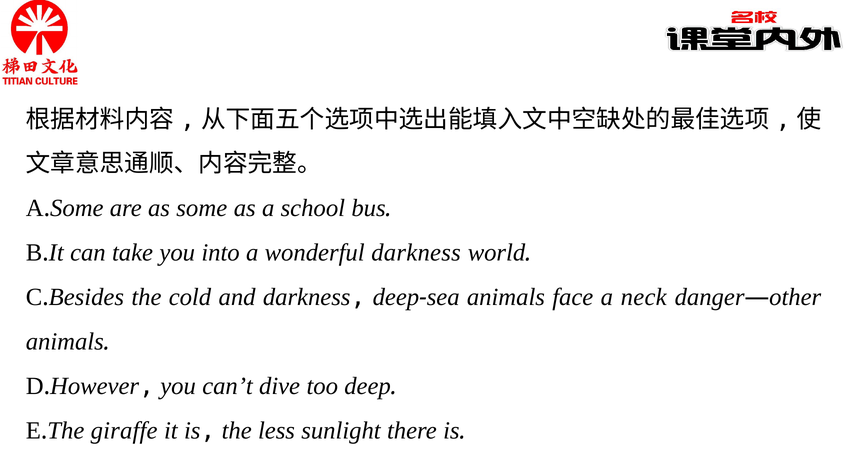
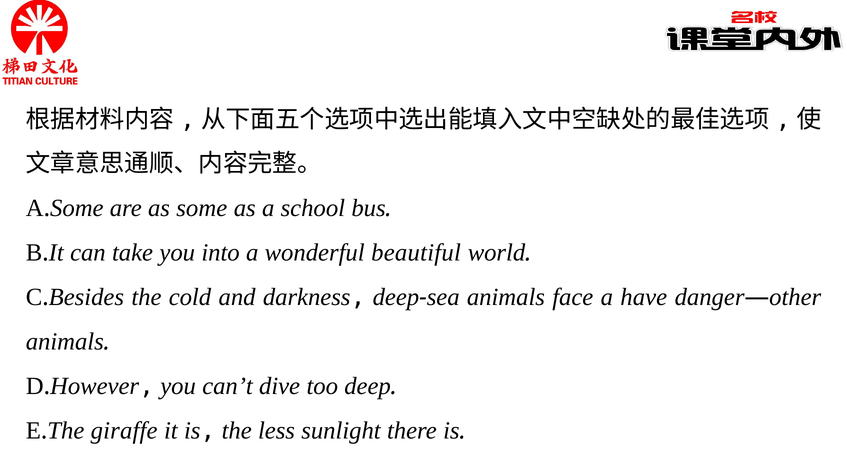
wonderful darkness: darkness -> beautiful
neck: neck -> have
